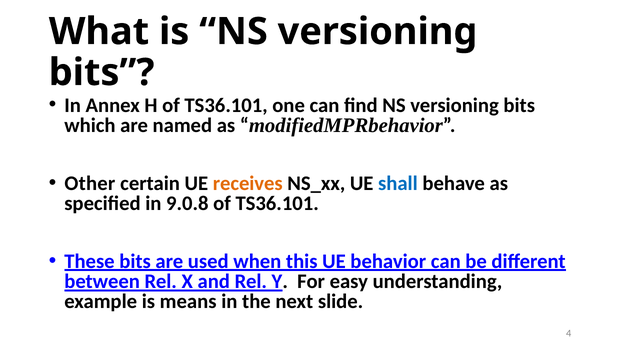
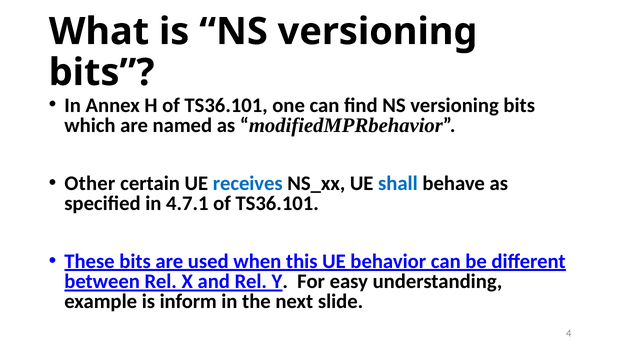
receives colour: orange -> blue
9.0.8: 9.0.8 -> 4.7.1
means: means -> inform
